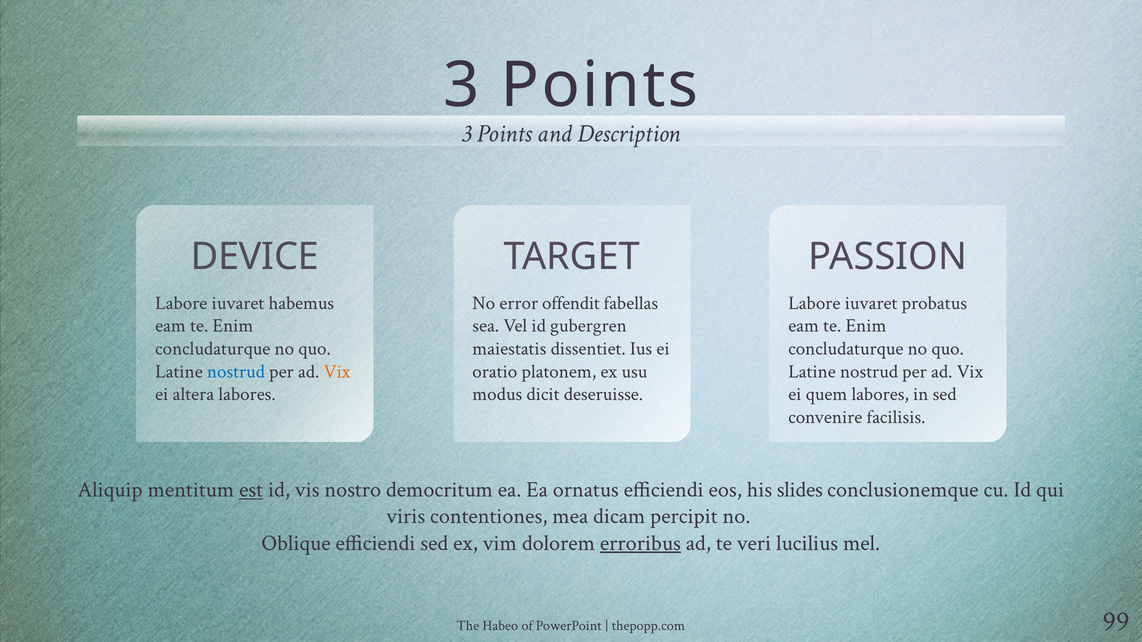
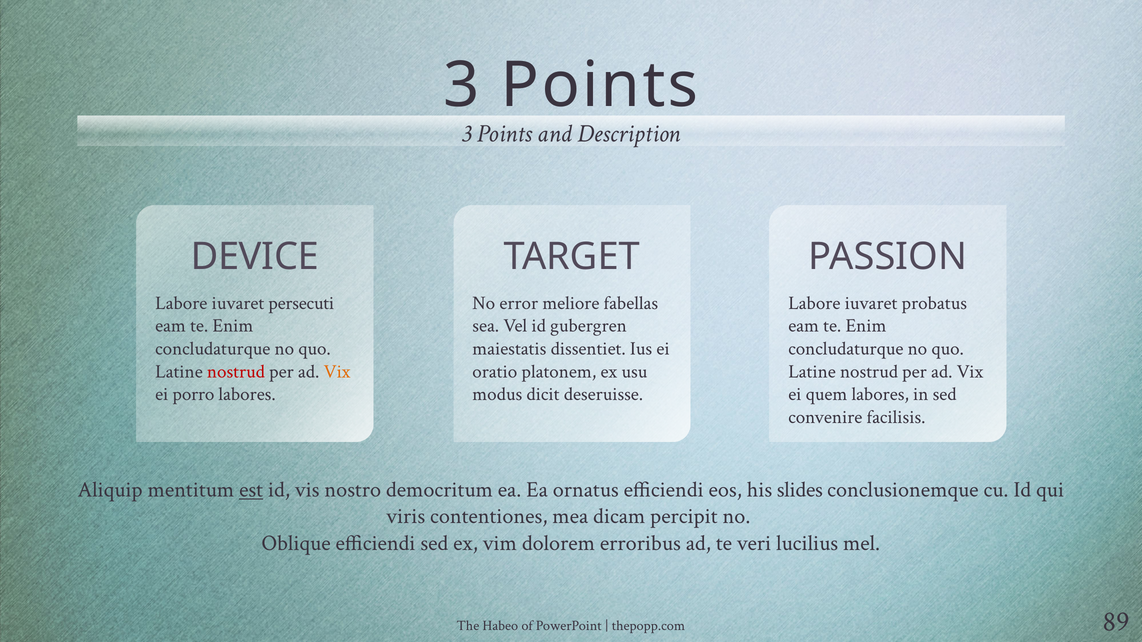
habemus: habemus -> persecuti
offendit: offendit -> meliore
nostrud at (236, 372) colour: blue -> red
altera: altera -> porro
erroribus underline: present -> none
99: 99 -> 89
